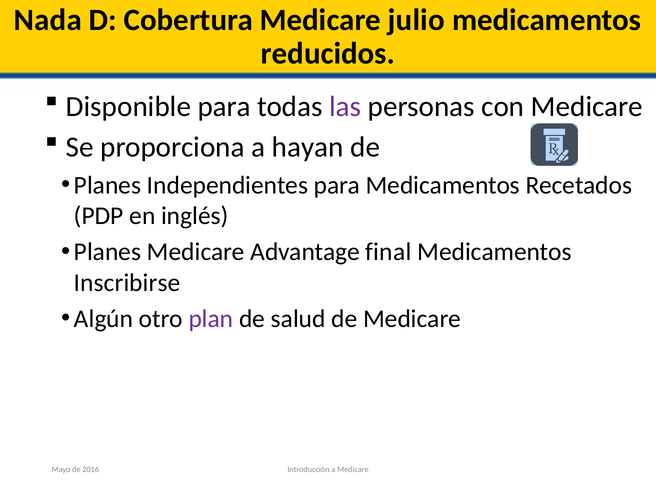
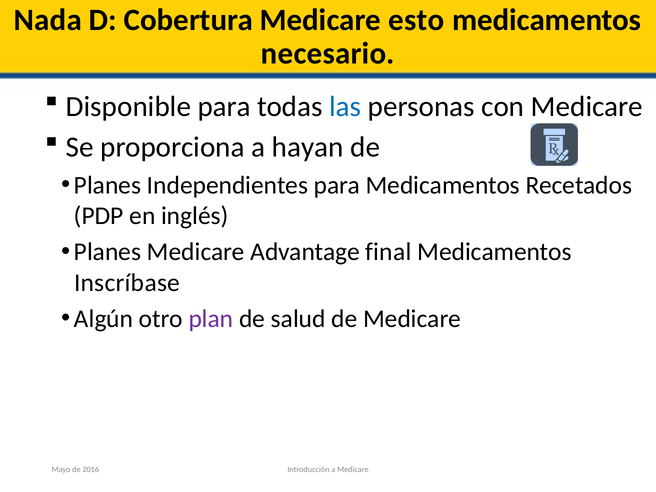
julio: julio -> esto
reducidos: reducidos -> necesario
las colour: purple -> blue
Inscribirse: Inscribirse -> Inscríbase
